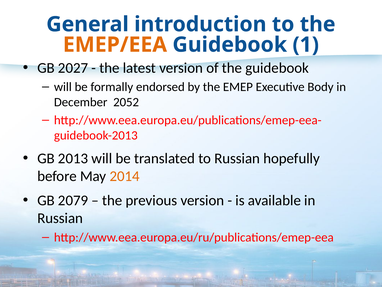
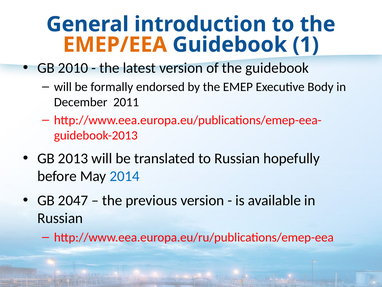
2027: 2027 -> 2010
2052: 2052 -> 2011
2014 colour: orange -> blue
2079: 2079 -> 2047
